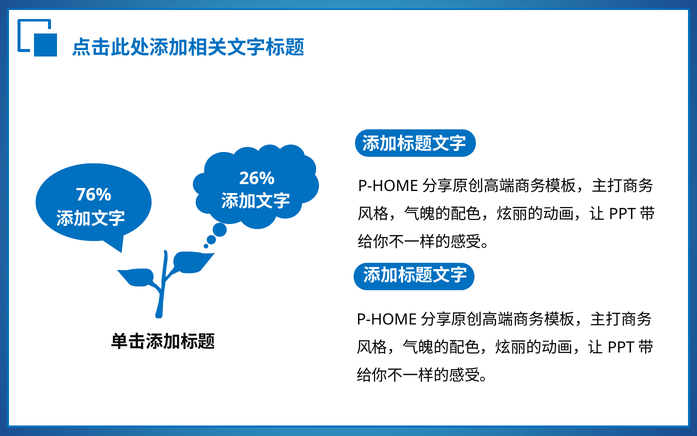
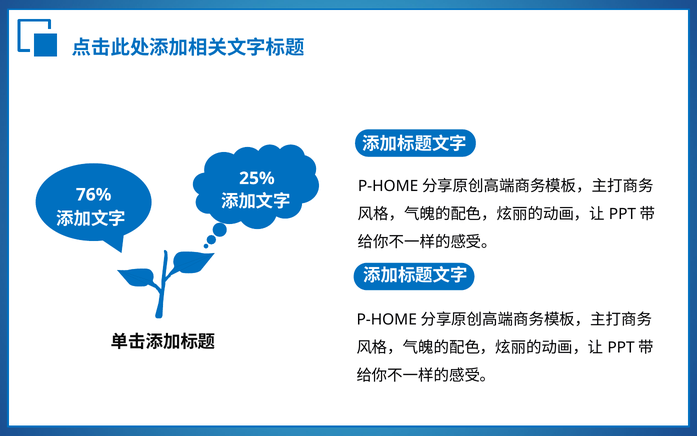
26%: 26% -> 25%
